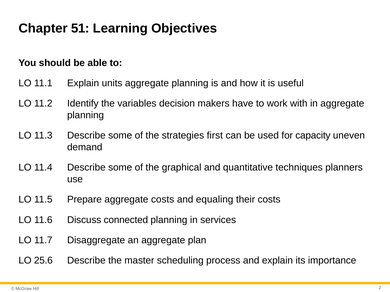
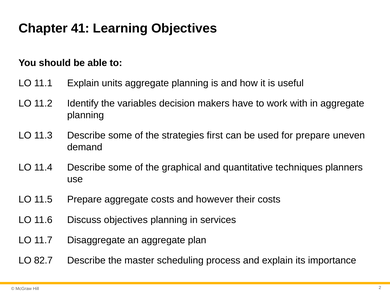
51: 51 -> 41
for capacity: capacity -> prepare
equaling: equaling -> however
Discuss connected: connected -> objectives
25.6: 25.6 -> 82.7
